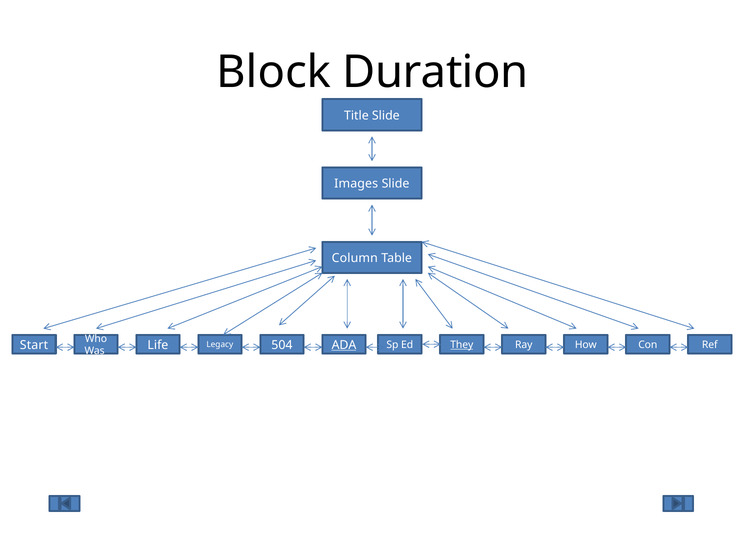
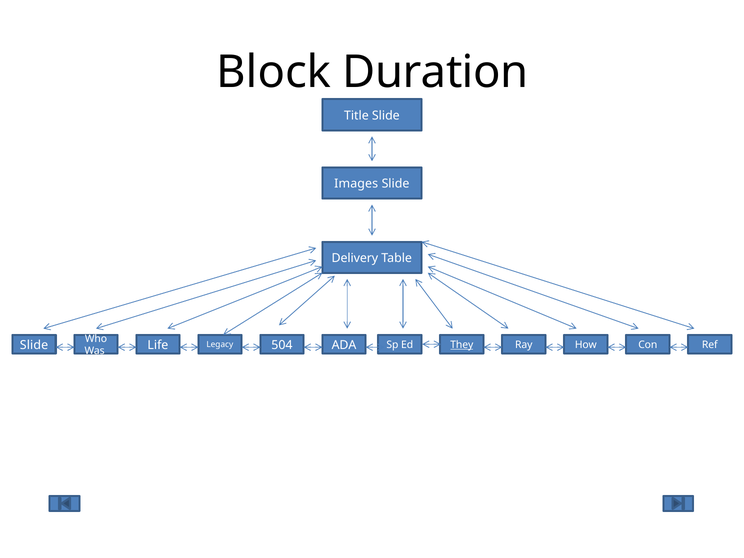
Column: Column -> Delivery
Start at (34, 345): Start -> Slide
ADA underline: present -> none
